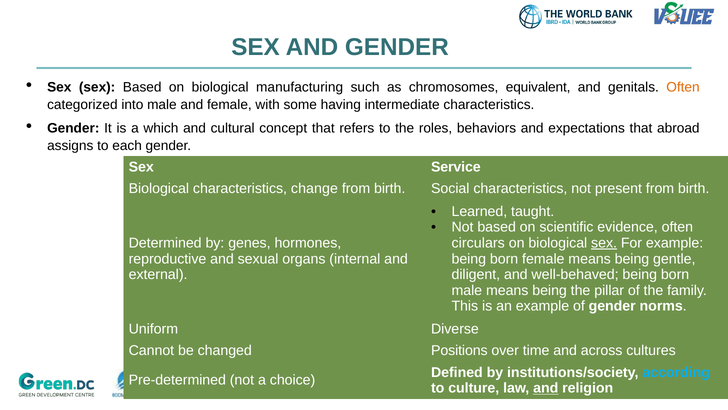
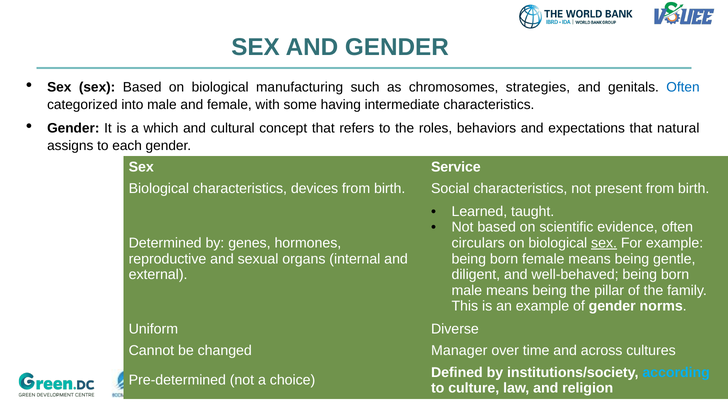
equivalent: equivalent -> strategies
Often at (683, 87) colour: orange -> blue
abroad: abroad -> natural
change: change -> devices
Positions: Positions -> Manager
and at (546, 388) underline: present -> none
